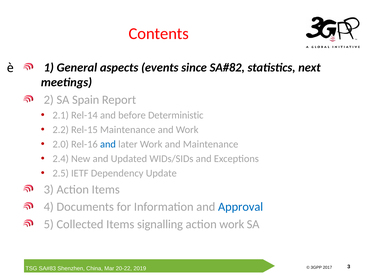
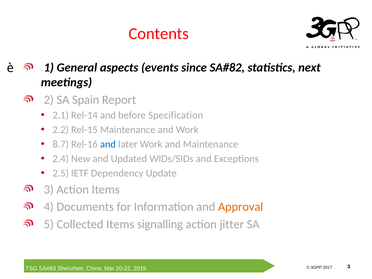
Deterministic: Deterministic -> Specification
2.0: 2.0 -> 8.7
Approval colour: blue -> orange
action work: work -> jitter
